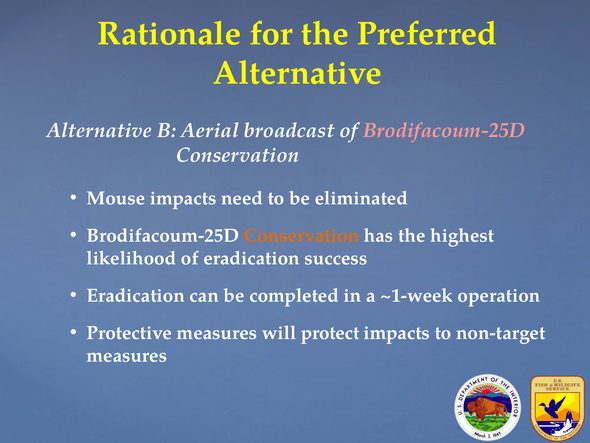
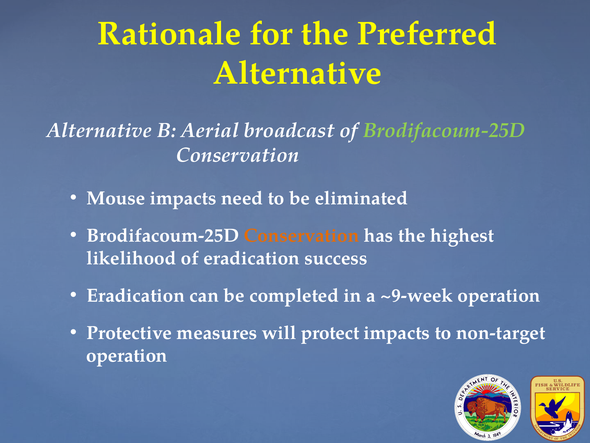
Brodifacoum-25D at (444, 130) colour: pink -> light green
~1-week: ~1-week -> ~9-week
measures at (127, 355): measures -> operation
